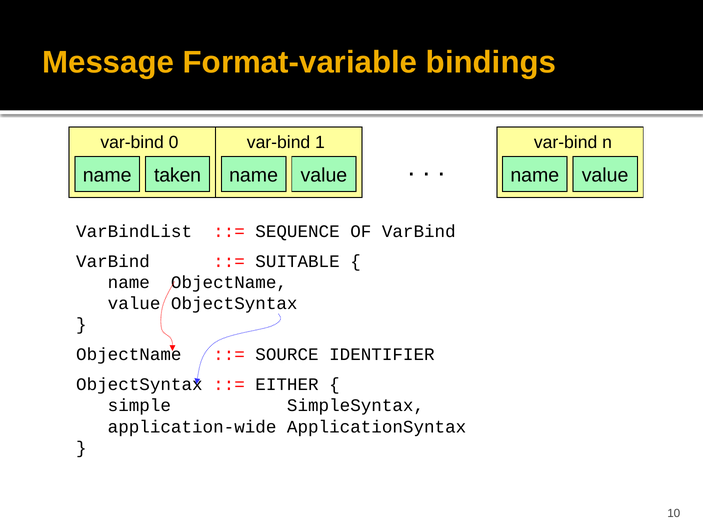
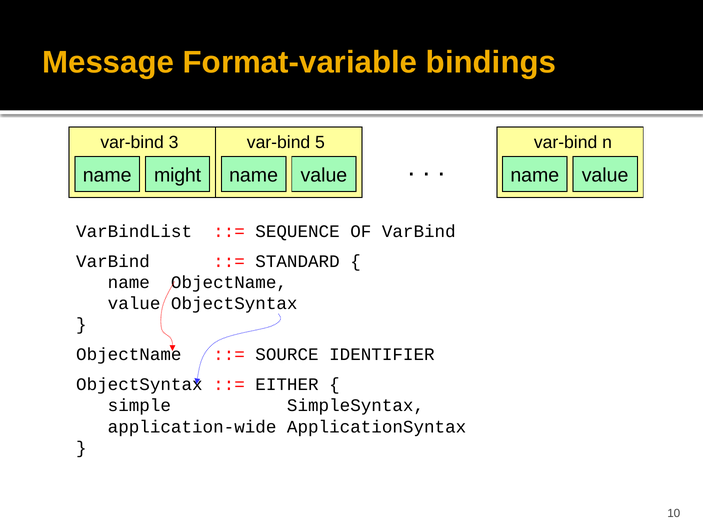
0: 0 -> 3
1: 1 -> 5
taken: taken -> might
SUITABLE: SUITABLE -> STANDARD
